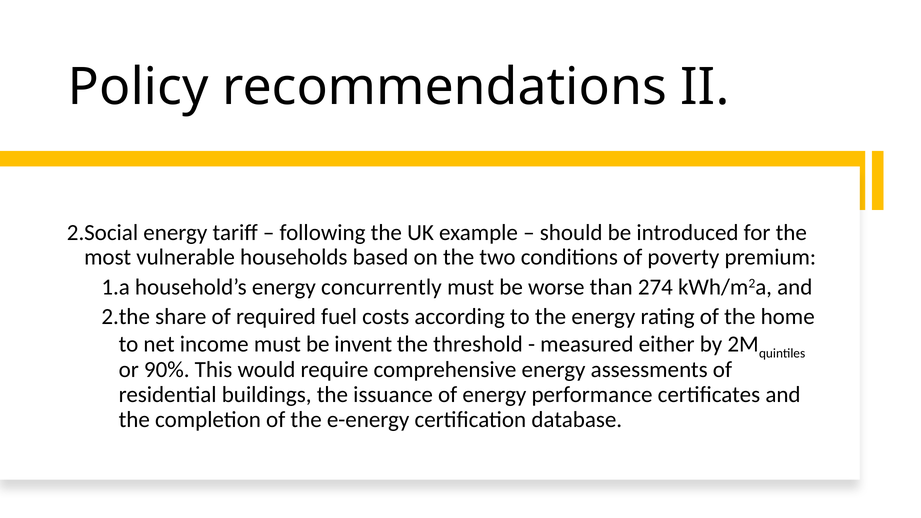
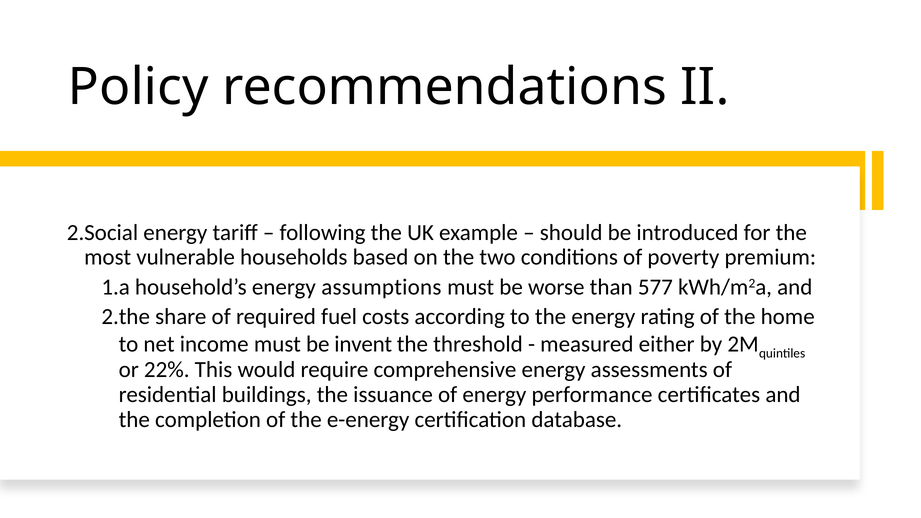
concurrently: concurrently -> assumptions
274: 274 -> 577
90%: 90% -> 22%
